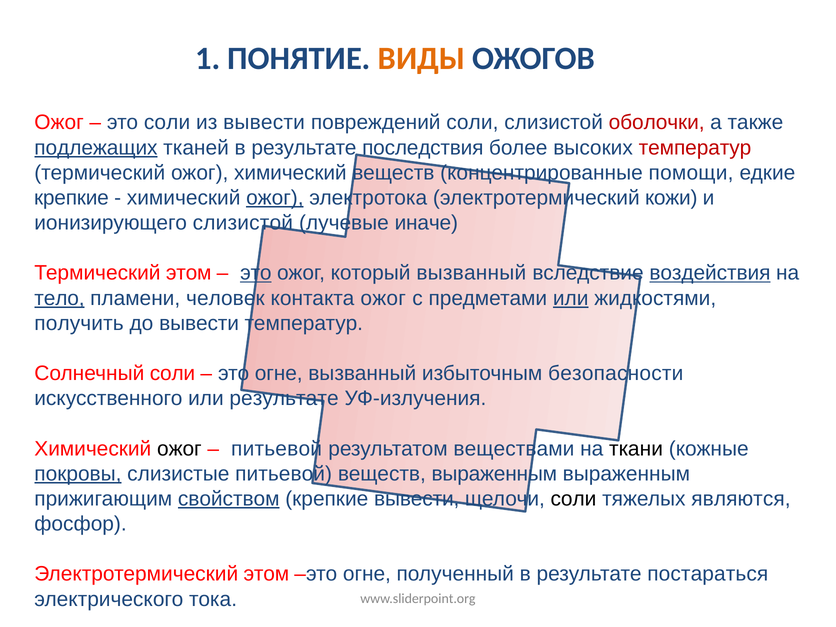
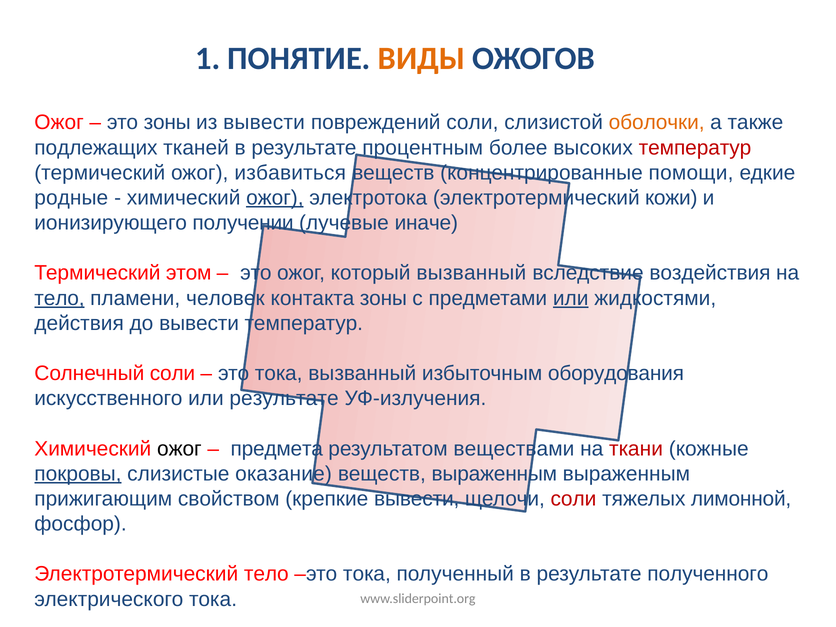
это соли: соли -> зоны
оболочки colour: red -> orange
подлежащих underline: present -> none
последствия: последствия -> процентным
ожог химический: химический -> избавиться
крепкие at (71, 198): крепкие -> родные
ионизирующего слизистой: слизистой -> получении
это at (256, 273) underline: present -> none
воздействия underline: present -> none
контакта ожог: ожог -> зоны
получить: получить -> действия
огне at (279, 373): огне -> тока
безопасности: безопасности -> оборудования
питьевой at (277, 449): питьевой -> предмета
ткани colour: black -> red
слизистые питьевой: питьевой -> оказание
свойством underline: present -> none
соли at (573, 499) colour: black -> red
являются: являются -> лимонной
Электротермический этом: этом -> тело
огне at (367, 574): огне -> тока
постараться: постараться -> полученного
